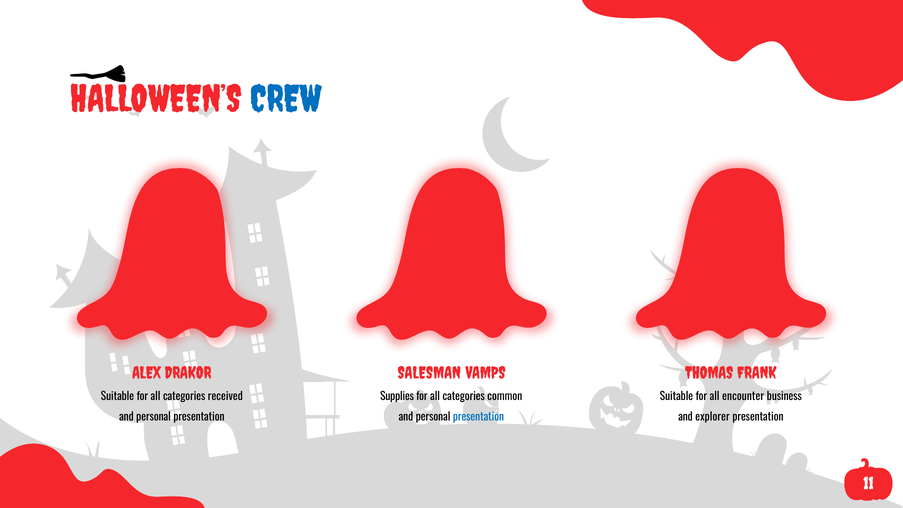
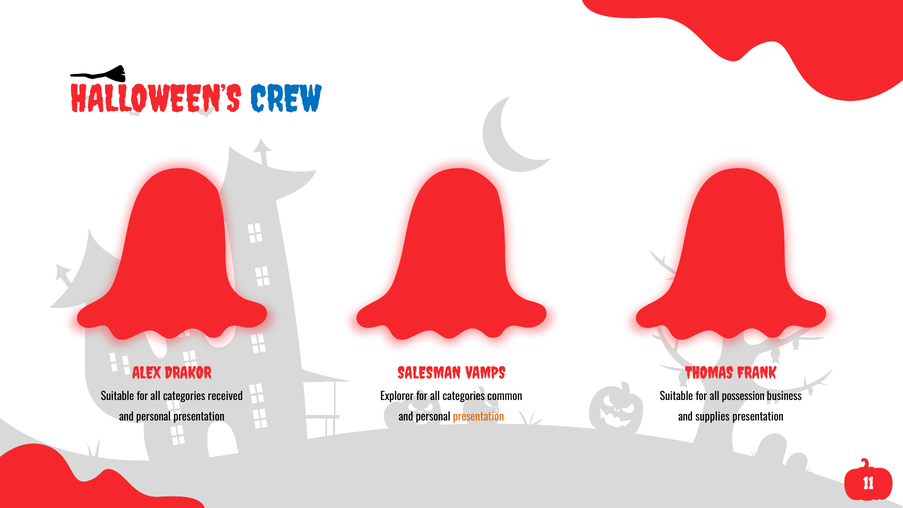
Supplies: Supplies -> Explorer
encounter: encounter -> possession
presentation at (478, 417) colour: blue -> orange
explorer: explorer -> supplies
